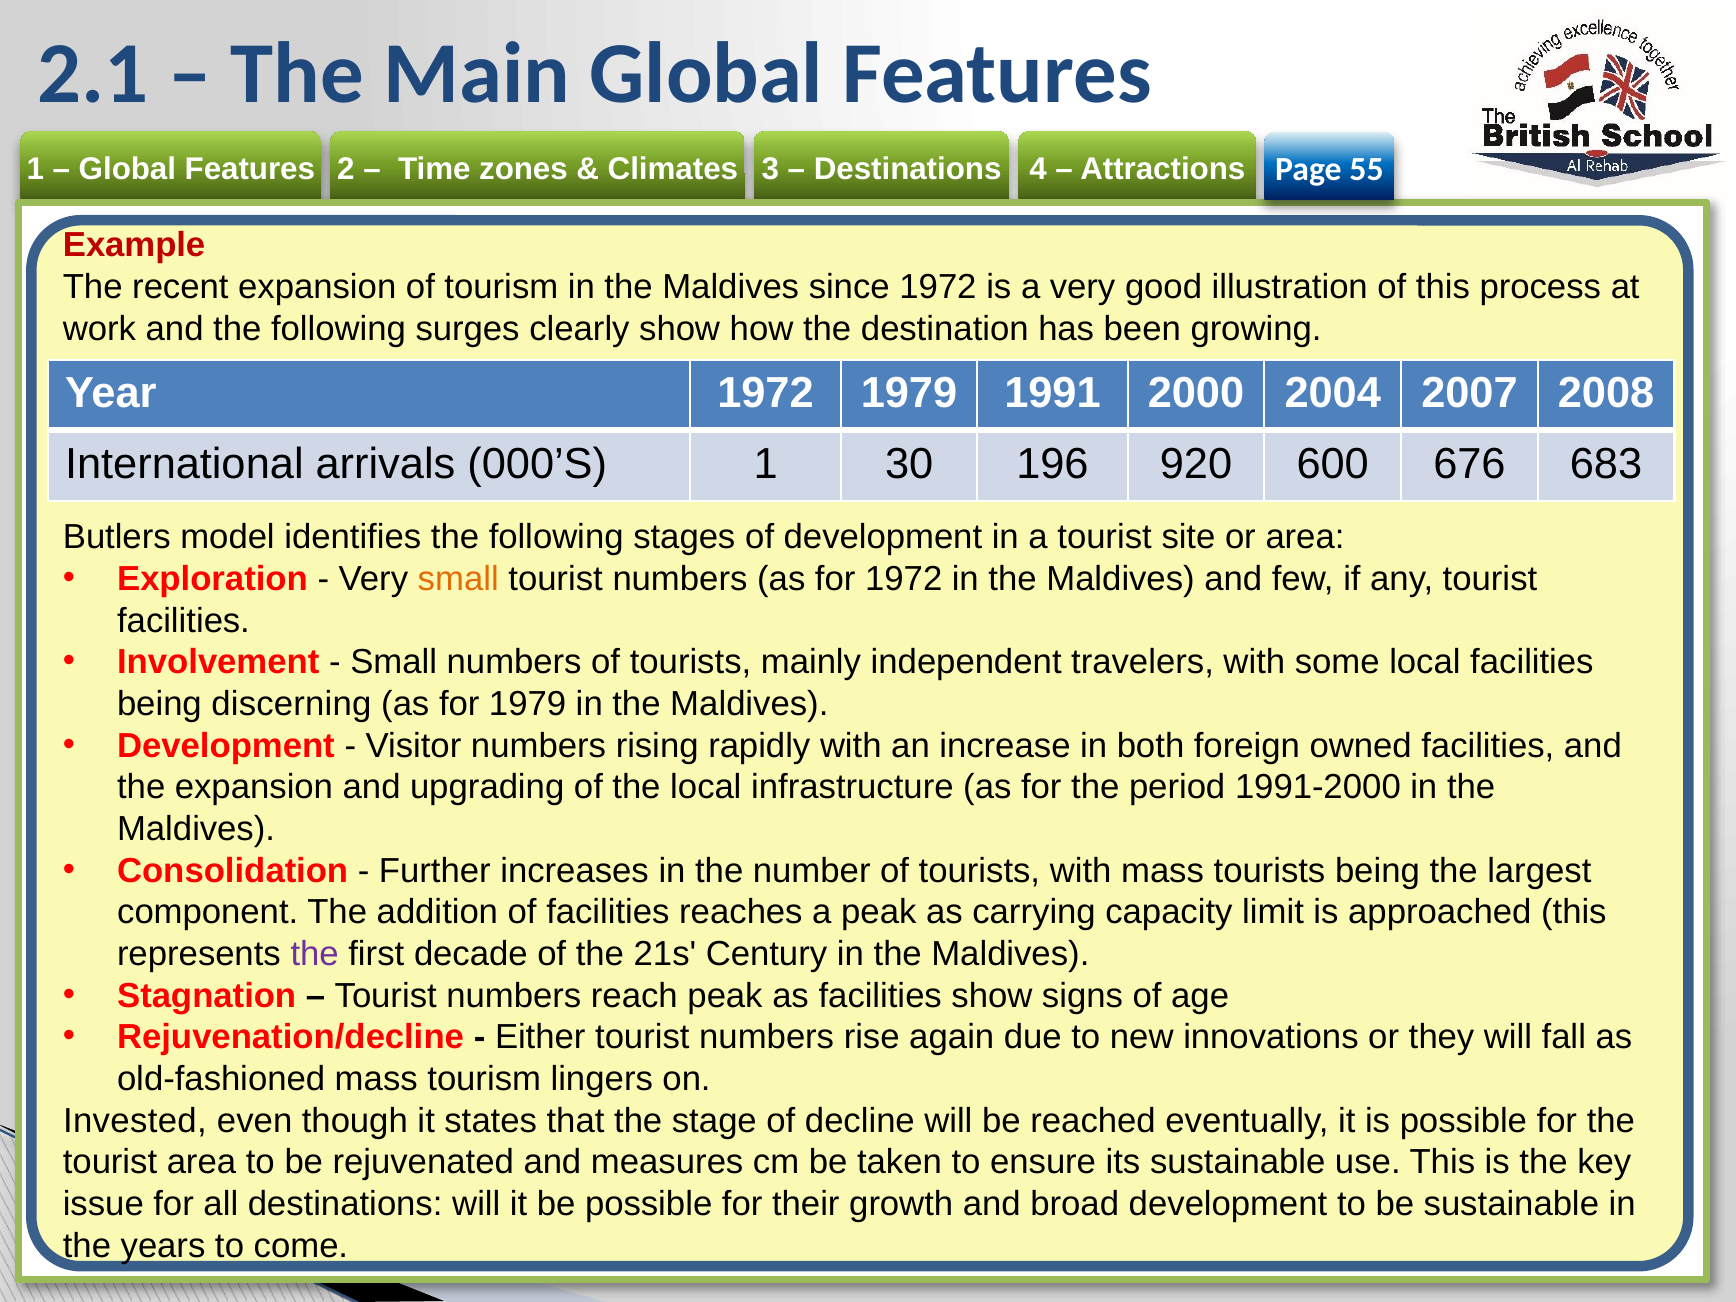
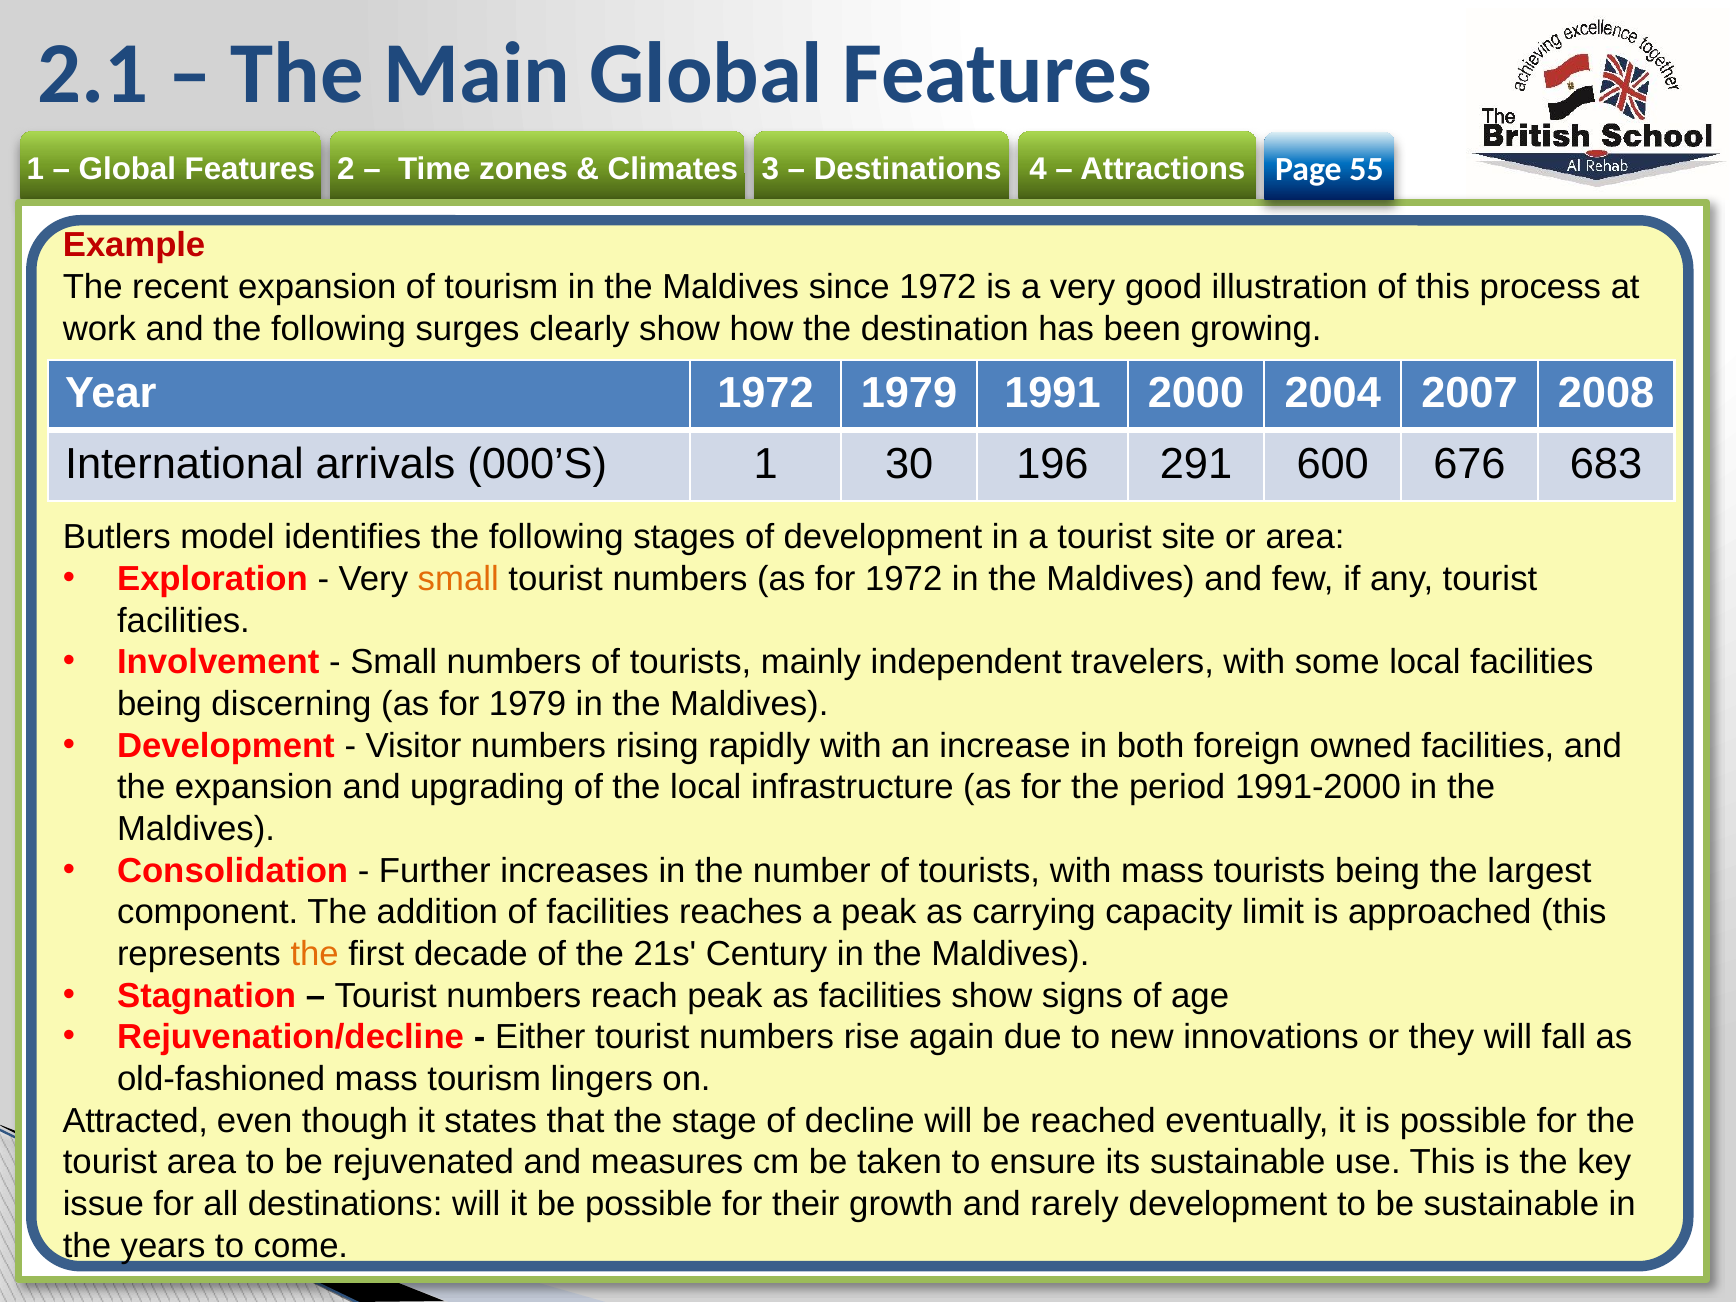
920: 920 -> 291
the at (315, 954) colour: purple -> orange
Invested: Invested -> Attracted
broad: broad -> rarely
